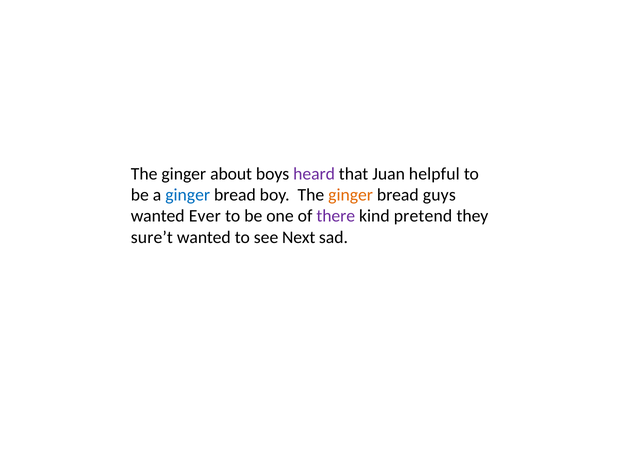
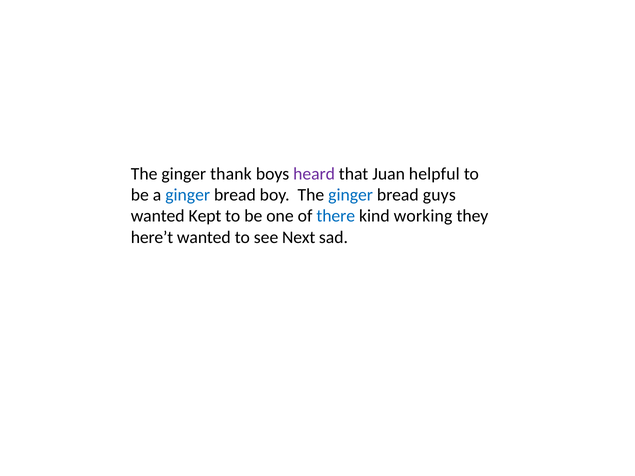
about: about -> thank
ginger at (351, 195) colour: orange -> blue
Ever: Ever -> Kept
there colour: purple -> blue
pretend: pretend -> working
sure’t: sure’t -> here’t
